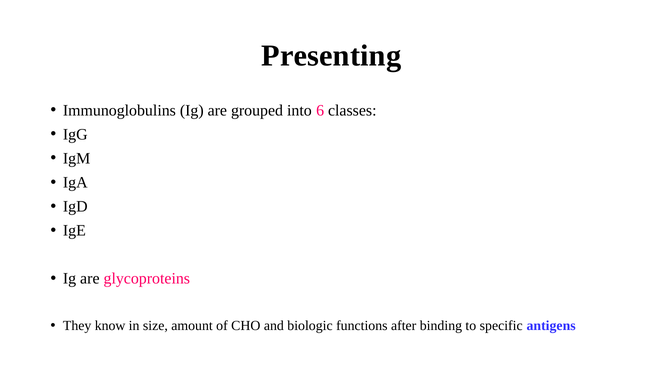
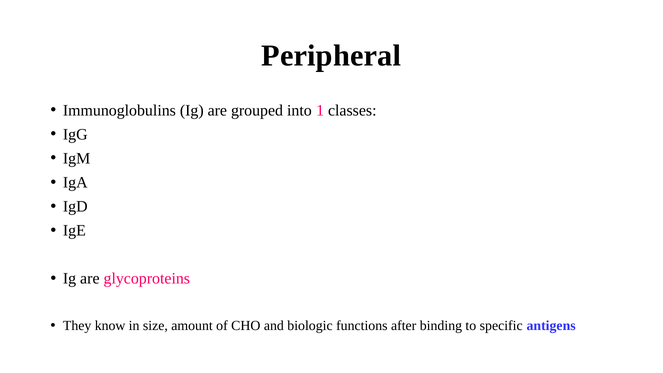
Presenting: Presenting -> Peripheral
6: 6 -> 1
